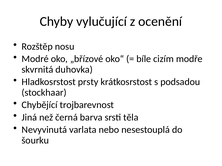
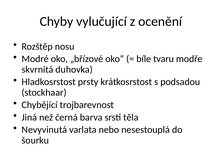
cizím: cizím -> tvaru
